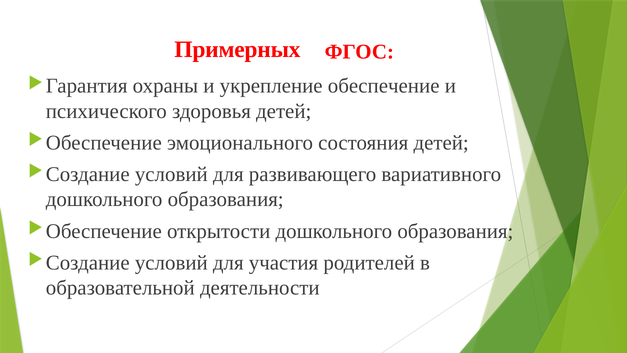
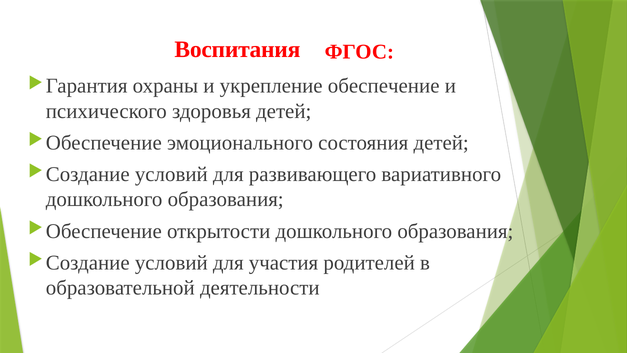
Примерных: Примерных -> Воспитания
